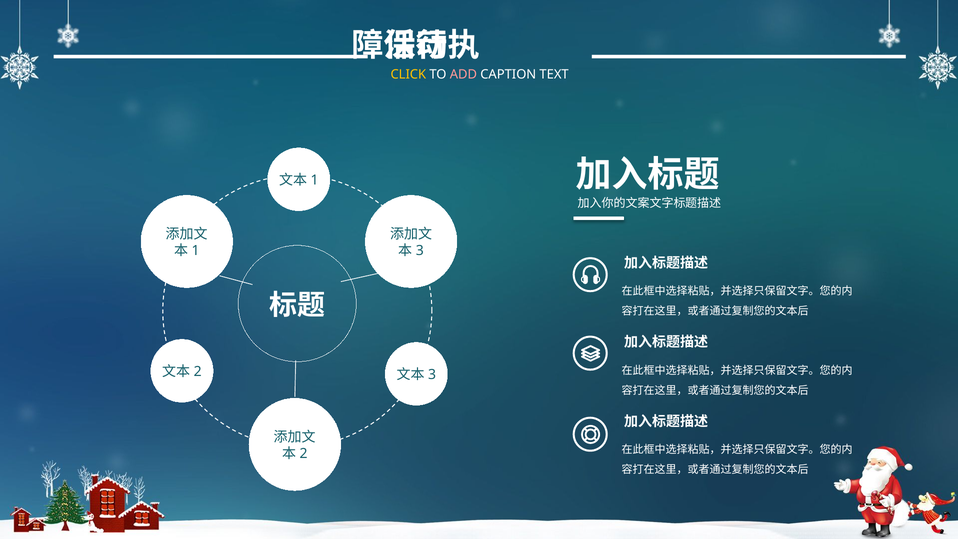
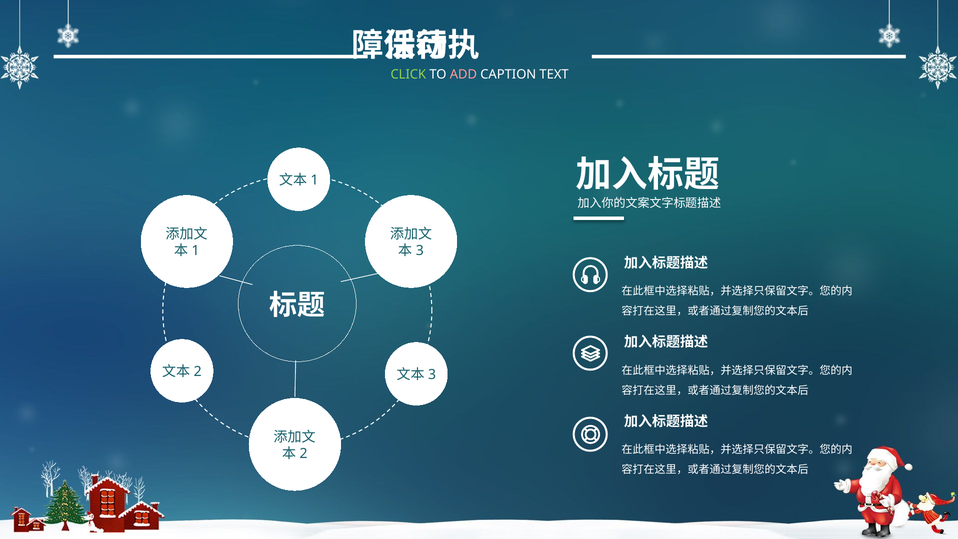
CLICK colour: yellow -> light green
